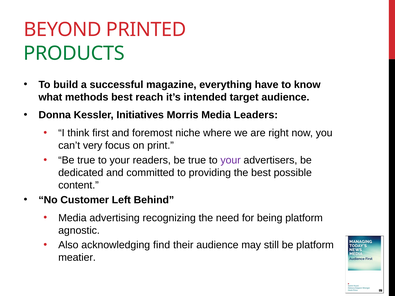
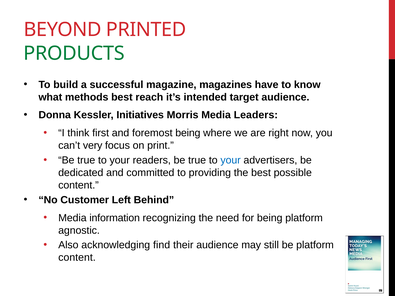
everything: everything -> magazines
foremost niche: niche -> being
your at (231, 160) colour: purple -> blue
advertising: advertising -> information
meatier at (77, 258): meatier -> content
